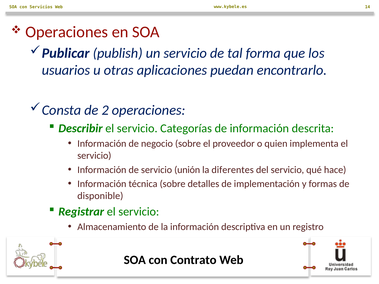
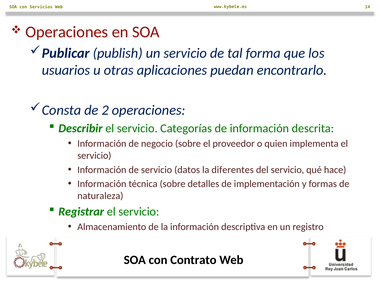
unión: unión -> datos
disponible: disponible -> naturaleza
